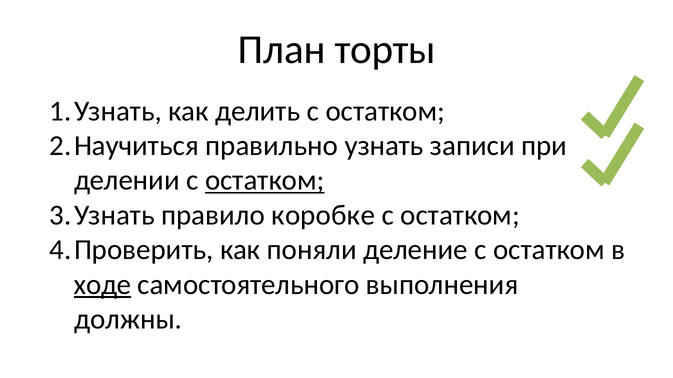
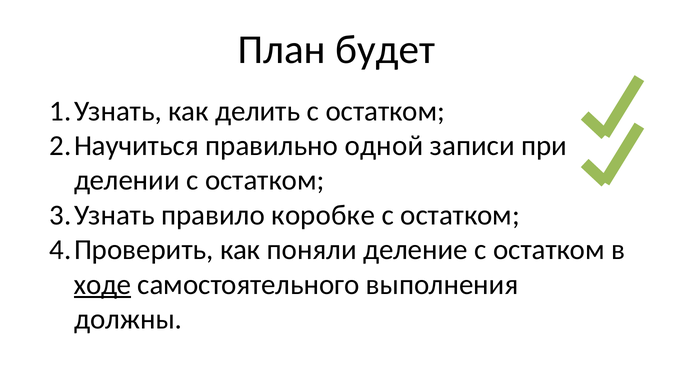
торты: торты -> будет
узнать: узнать -> одной
остатком at (265, 181) underline: present -> none
